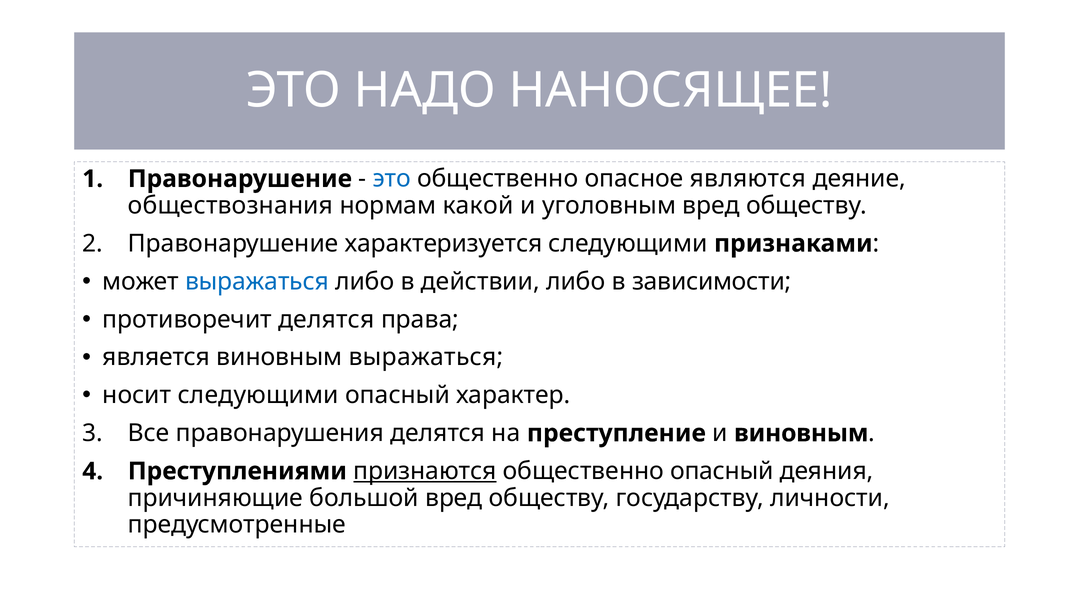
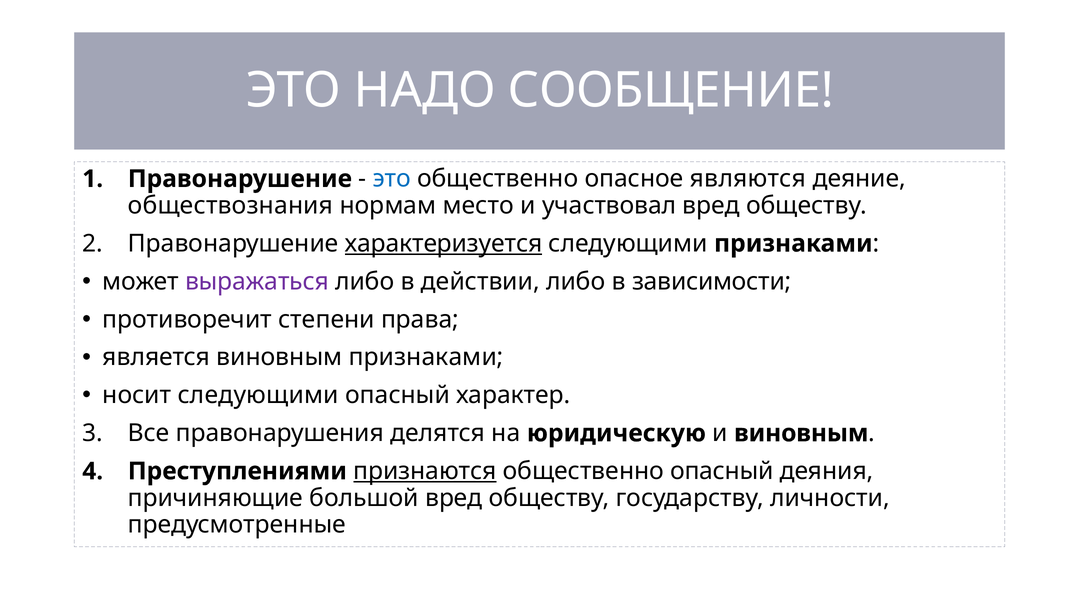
НАНОСЯЩЕЕ: НАНОСЯЩЕЕ -> СООБЩЕНИЕ
какой: какой -> место
уголовным: уголовным -> участвовал
характеризуется underline: none -> present
выражаться at (257, 281) colour: blue -> purple
противоречит делятся: делятся -> степени
виновным выражаться: выражаться -> признаками
преступление: преступление -> юридическую
